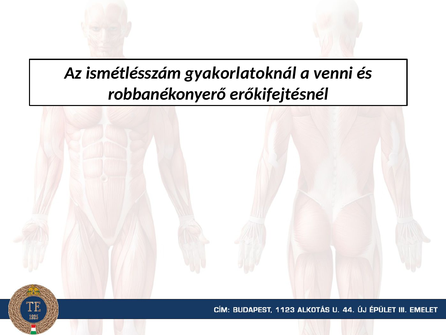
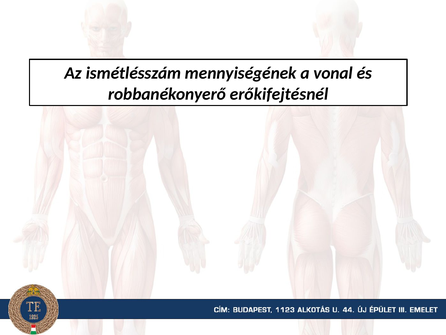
gyakorlatoknál: gyakorlatoknál -> mennyiségének
venni: venni -> vonal
